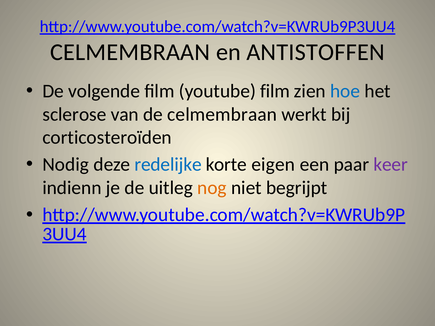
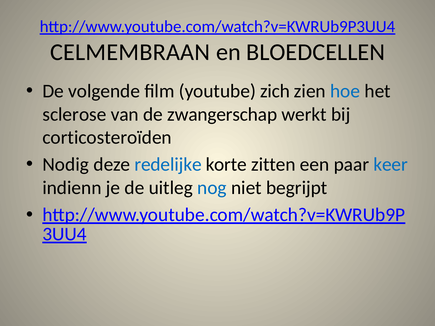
ANTISTOFFEN: ANTISTOFFEN -> BLOEDCELLEN
youtube film: film -> zich
de celmembraan: celmembraan -> zwangerschap
eigen: eigen -> zitten
keer colour: purple -> blue
nog colour: orange -> blue
